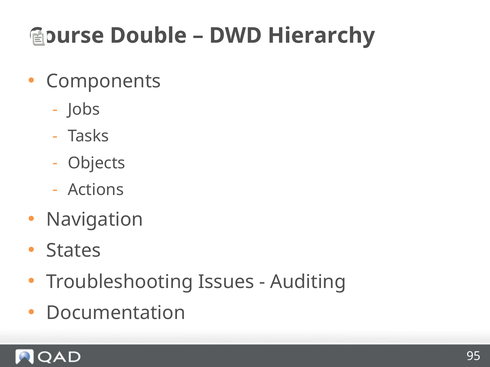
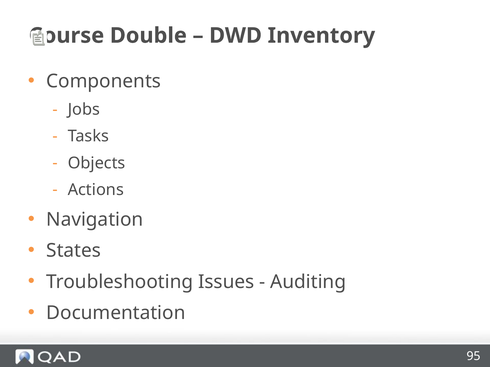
Hierarchy: Hierarchy -> Inventory
